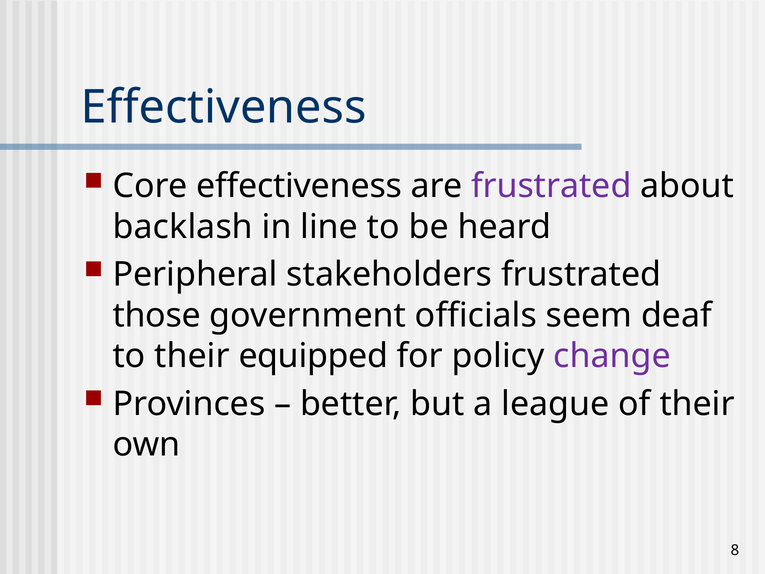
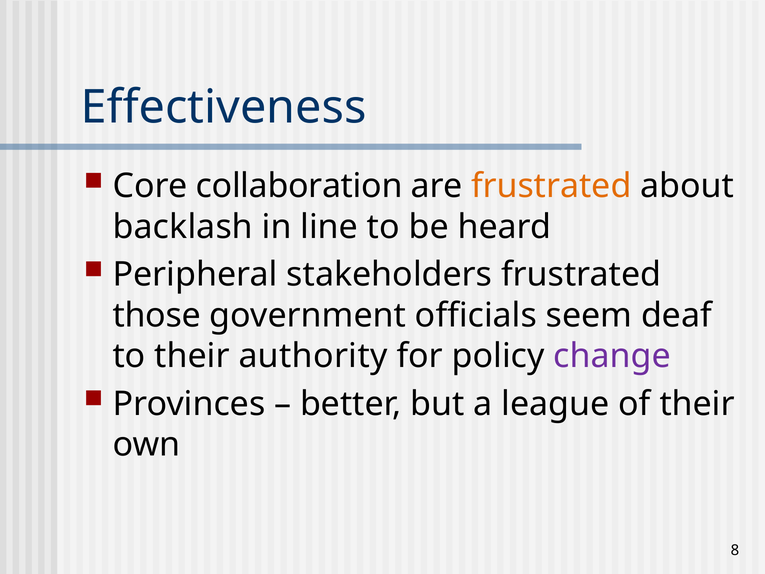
Core effectiveness: effectiveness -> collaboration
frustrated at (551, 186) colour: purple -> orange
equipped: equipped -> authority
